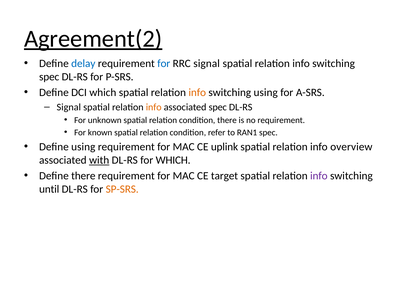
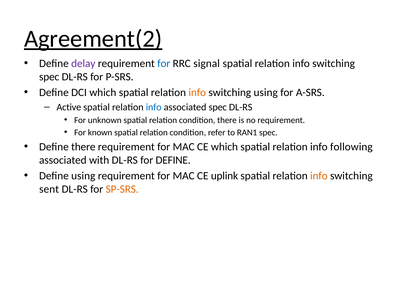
delay colour: blue -> purple
Signal at (69, 107): Signal -> Active
info at (154, 107) colour: orange -> blue
Define using: using -> there
CE uplink: uplink -> which
overview: overview -> following
with underline: present -> none
for WHICH: WHICH -> DEFINE
Define there: there -> using
target: target -> uplink
info at (319, 176) colour: purple -> orange
until: until -> sent
